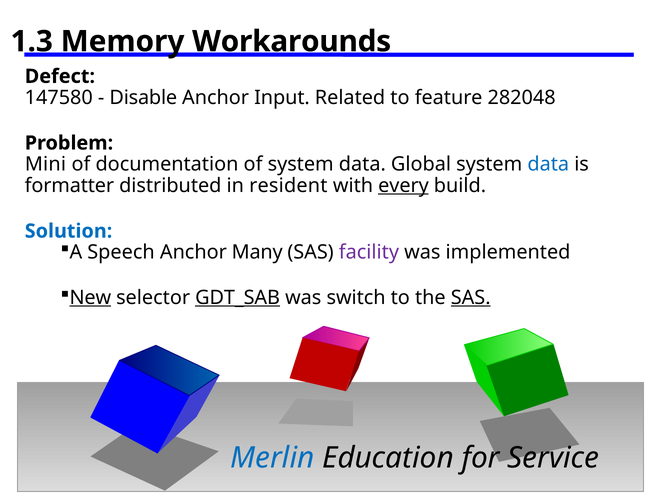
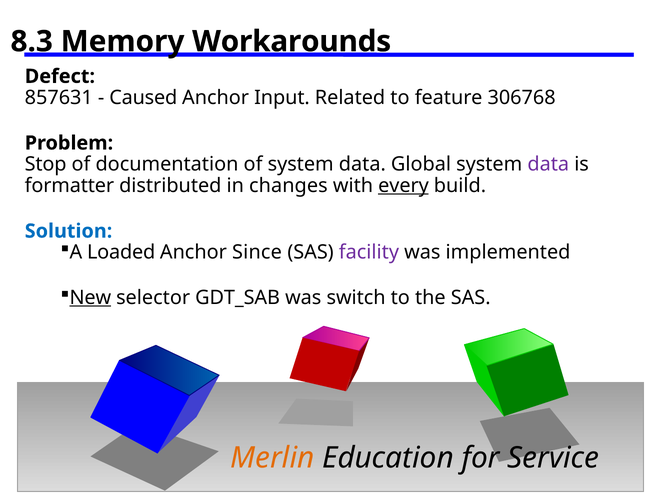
1.3: 1.3 -> 8.3
147580: 147580 -> 857631
Disable: Disable -> Caused
282048: 282048 -> 306768
Mini: Mini -> Stop
data at (548, 164) colour: blue -> purple
resident: resident -> changes
Speech: Speech -> Loaded
Many: Many -> Since
GDT_SAB underline: present -> none
SAS at (471, 298) underline: present -> none
Merlin colour: blue -> orange
